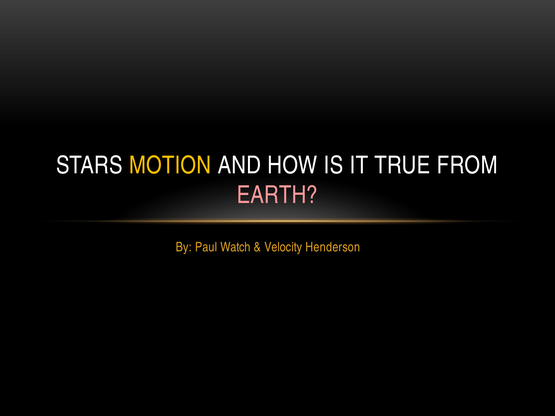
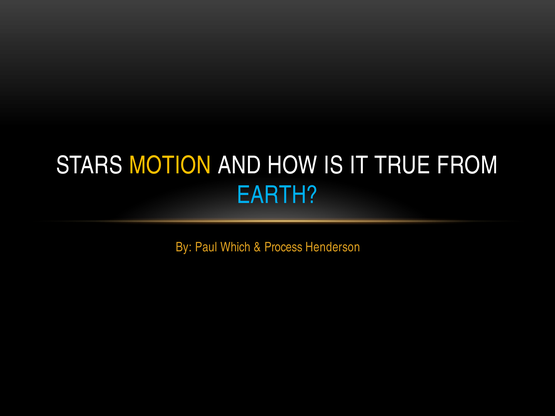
EARTH colour: pink -> light blue
Watch: Watch -> Which
Velocity: Velocity -> Process
